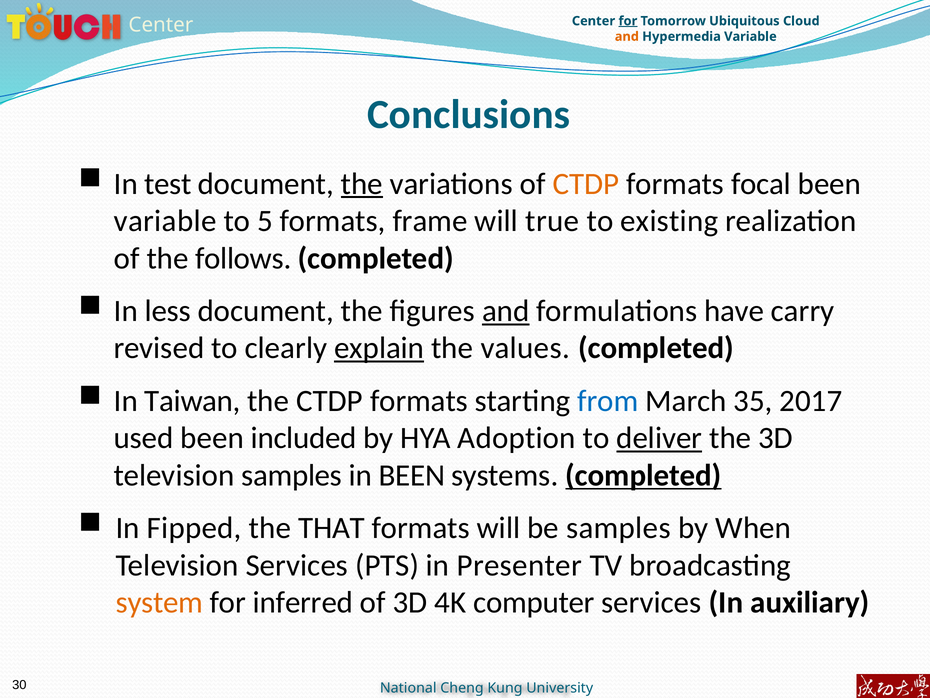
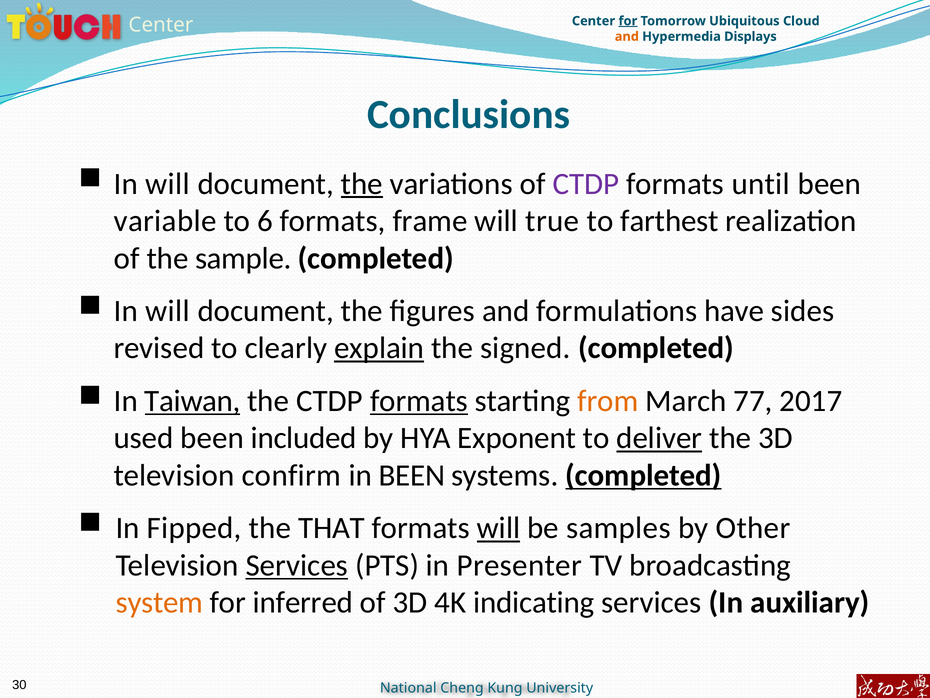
Variable at (750, 37): Variable -> Displays
test at (168, 184): test -> will
CTDP at (586, 184) colour: orange -> purple
focal: focal -> until
5: 5 -> 6
existing: existing -> farthest
follows: follows -> sample
less at (168, 311): less -> will
and at (506, 311) underline: present -> none
carry: carry -> sides
values: values -> signed
Taiwan underline: none -> present
formats at (419, 401) underline: none -> present
from colour: blue -> orange
35: 35 -> 77
Adoption: Adoption -> Exponent
television samples: samples -> confirm
will at (498, 528) underline: none -> present
When: When -> Other
Services at (297, 565) underline: none -> present
computer: computer -> indicating
